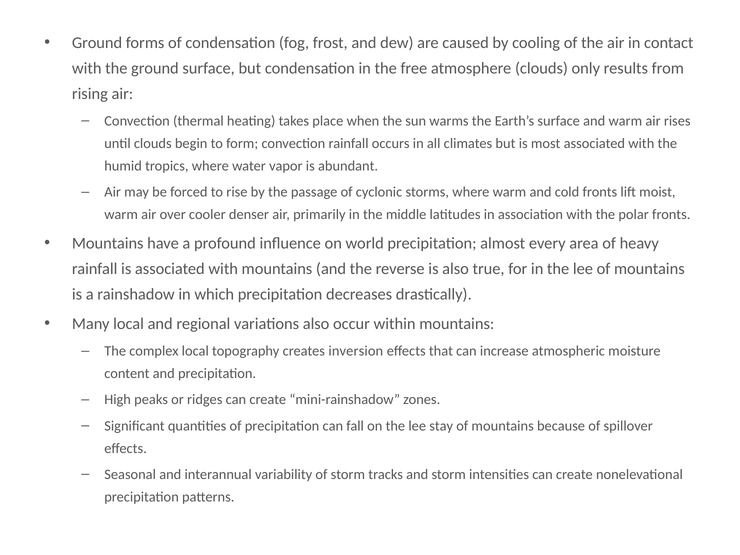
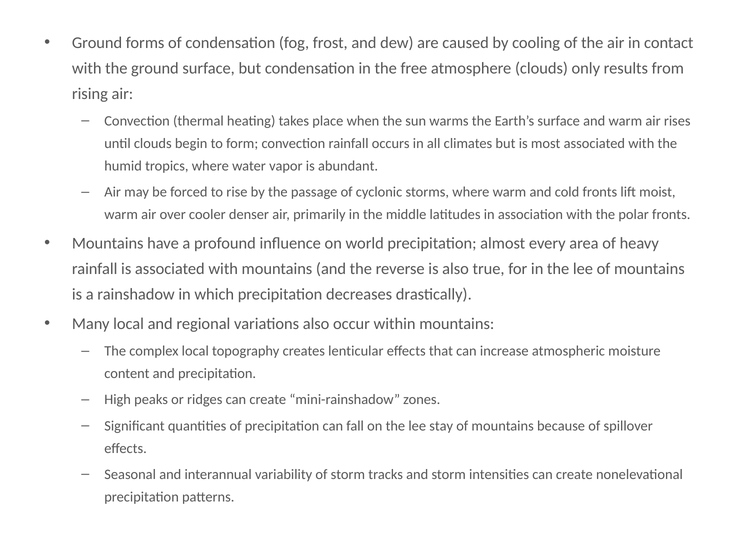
inversion: inversion -> lenticular
